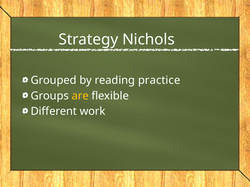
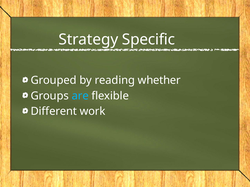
Nichols: Nichols -> Specific
practice: practice -> whether
are colour: yellow -> light blue
